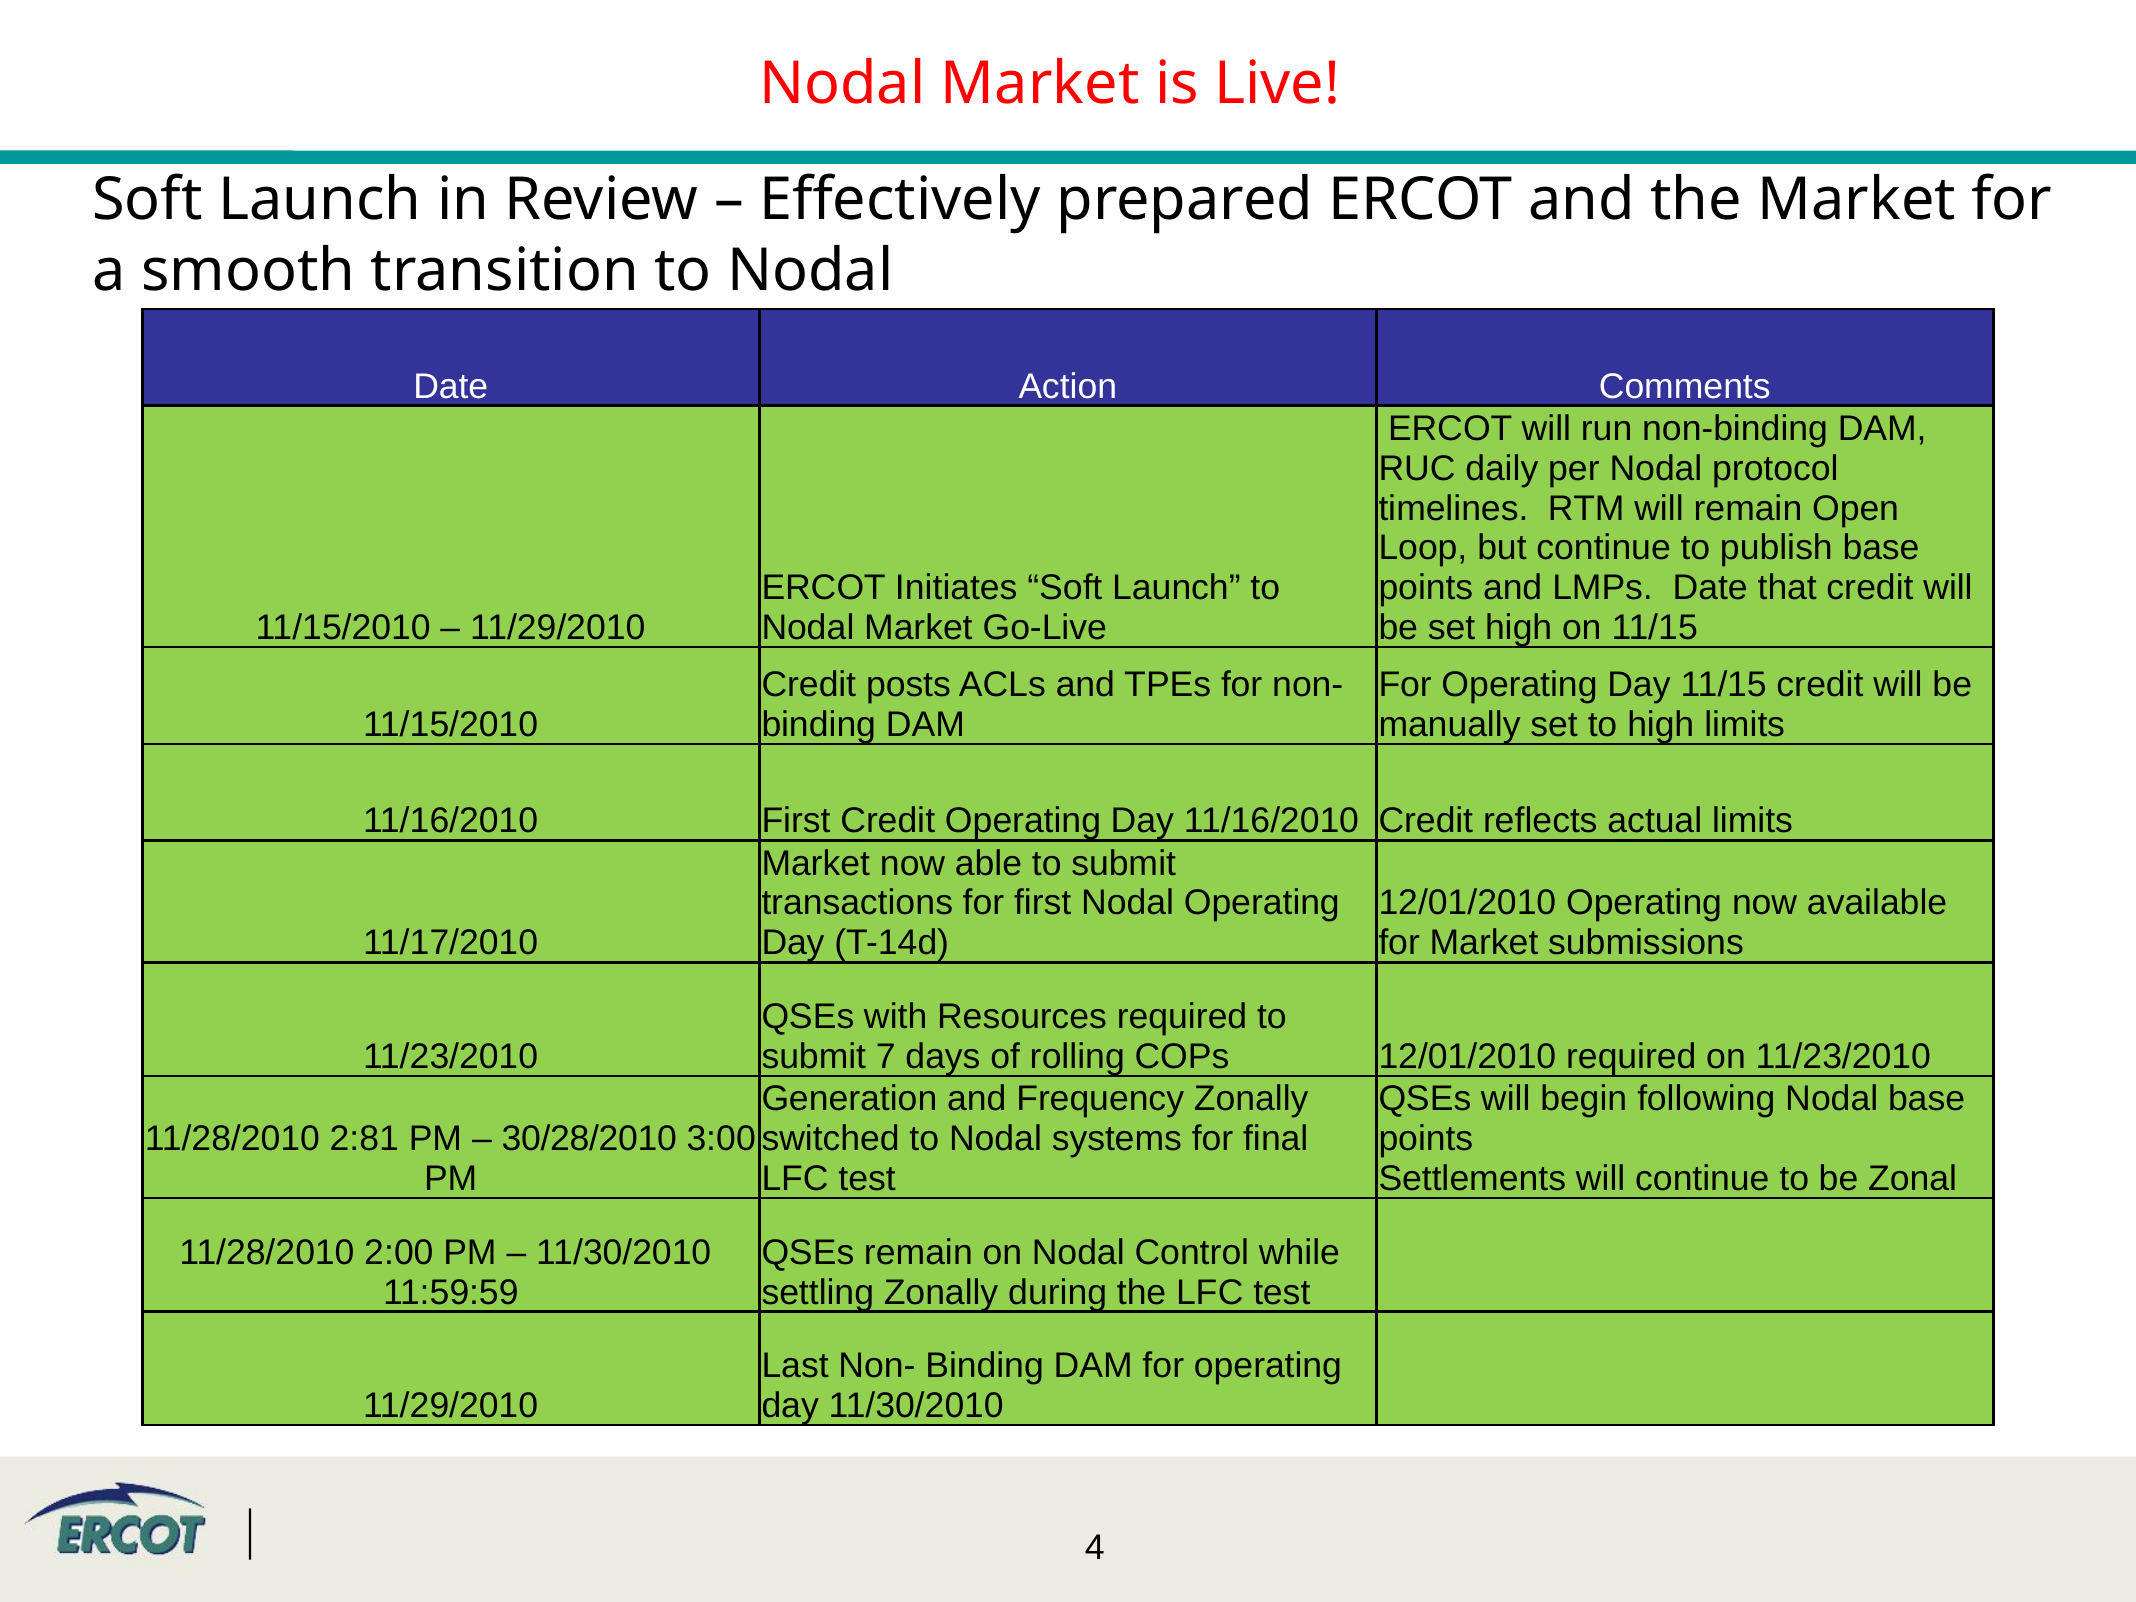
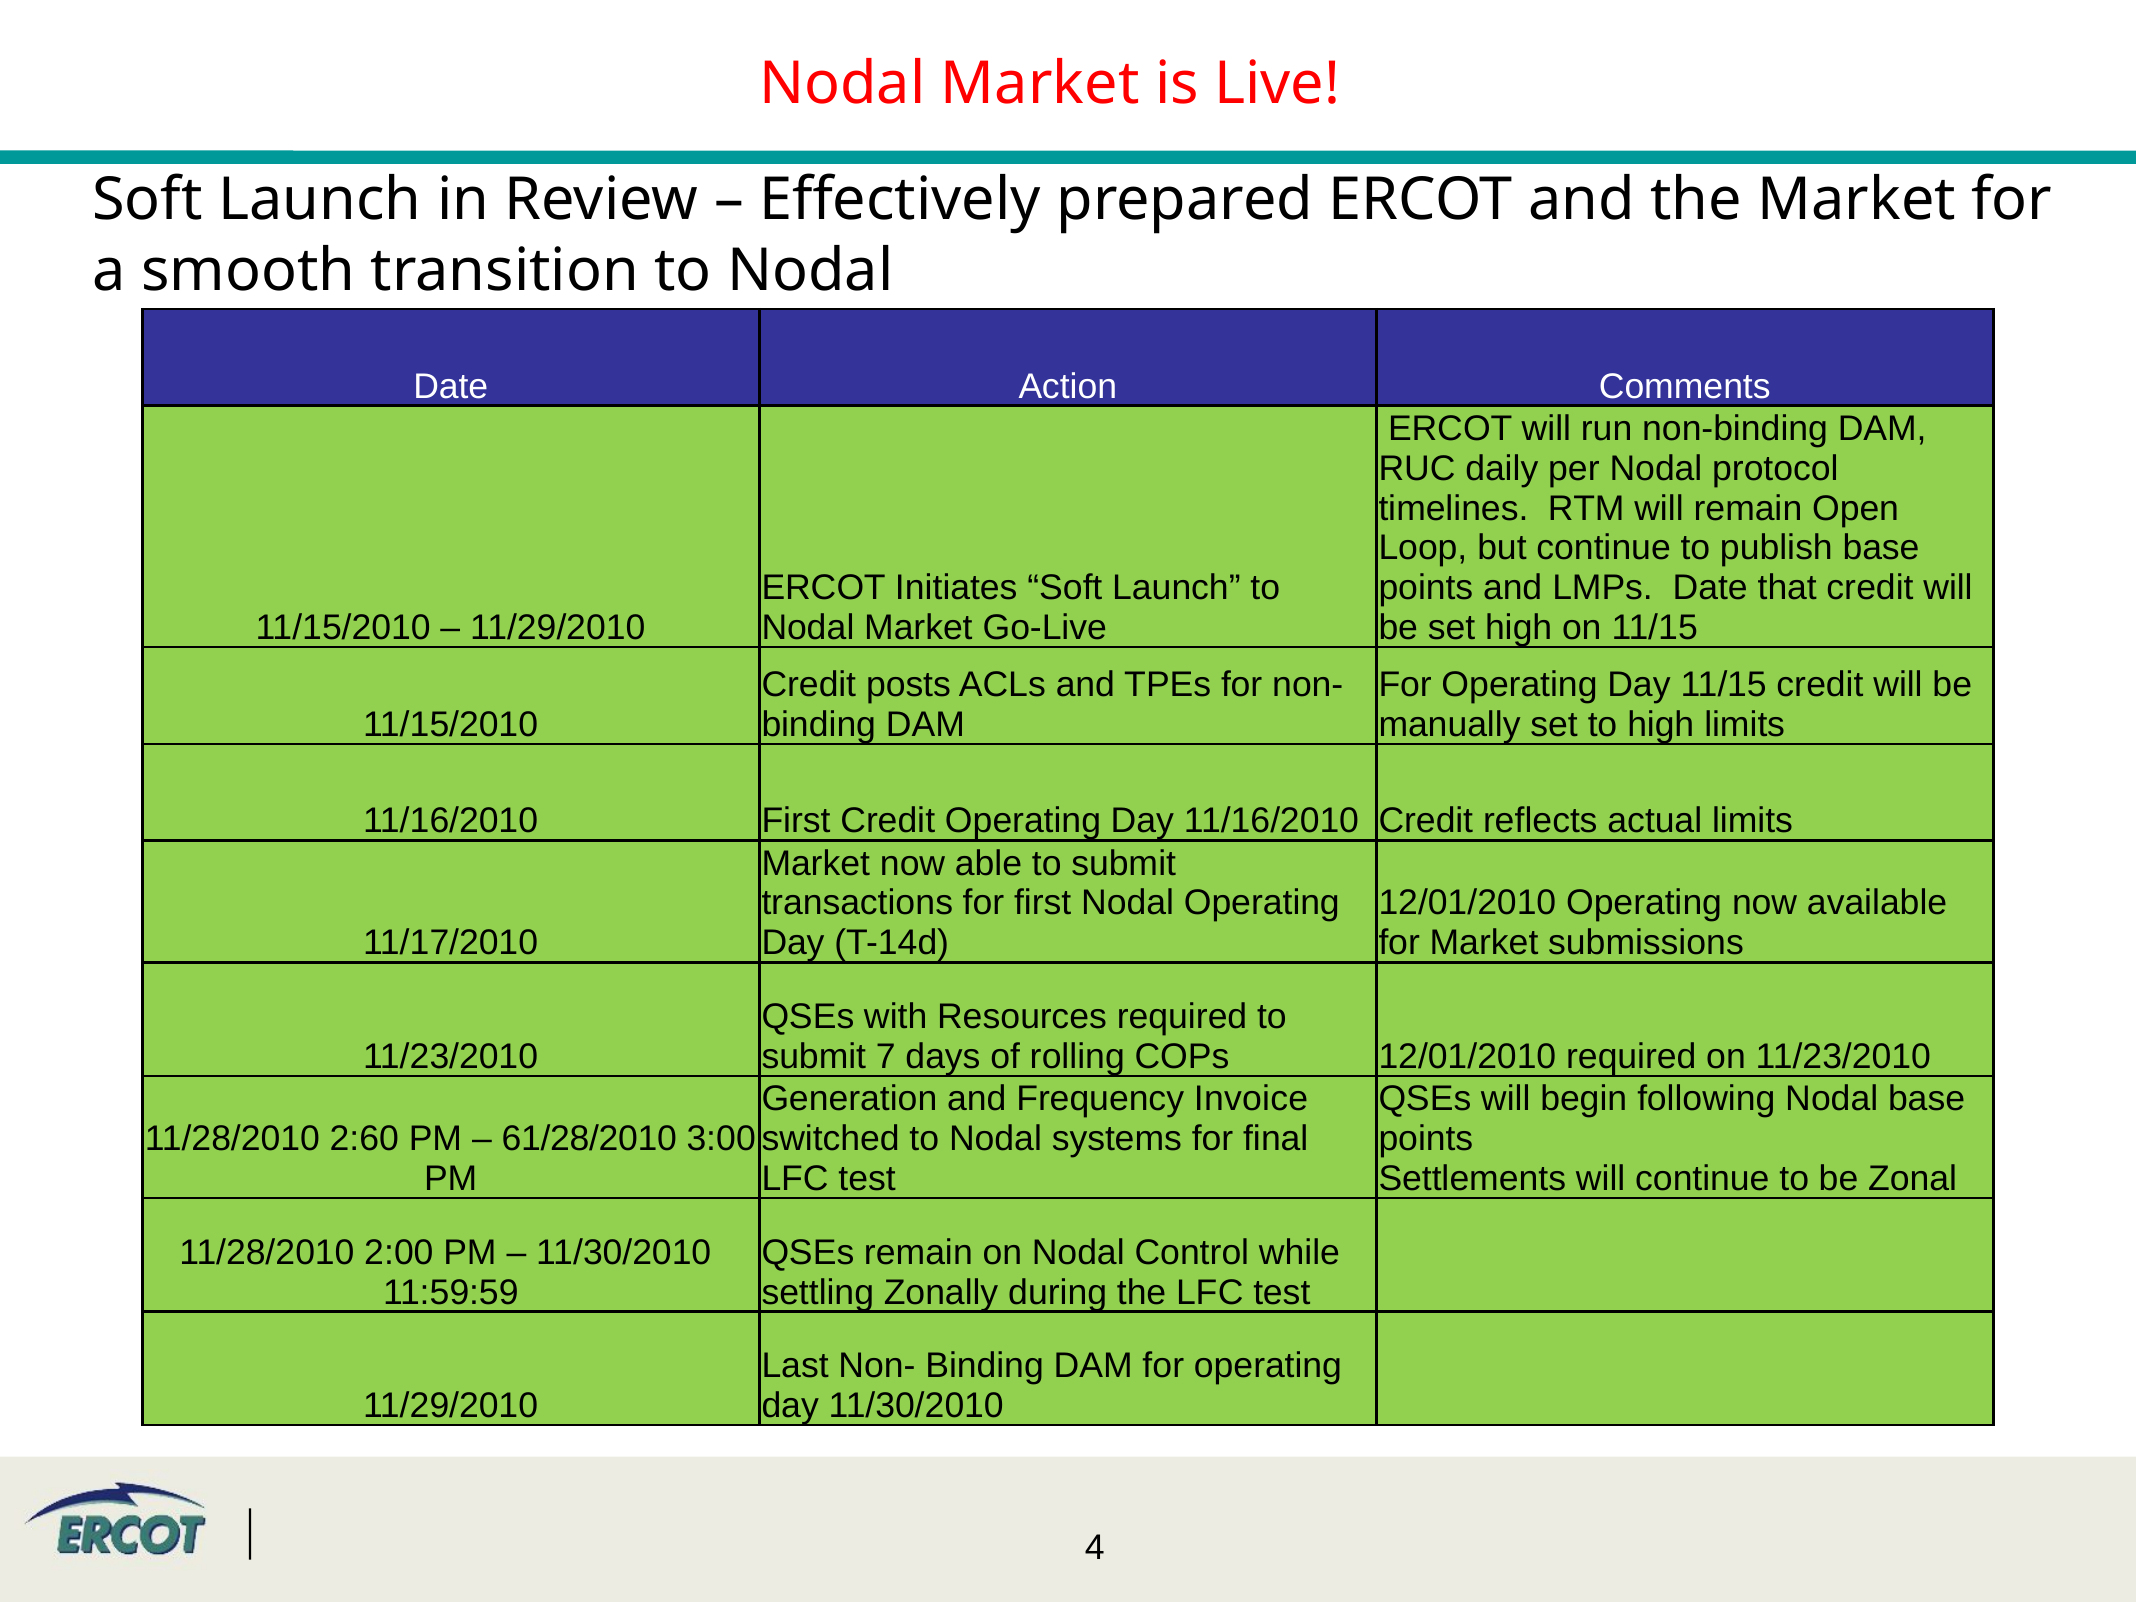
Frequency Zonally: Zonally -> Invoice
2:81: 2:81 -> 2:60
30/28/2010: 30/28/2010 -> 61/28/2010
